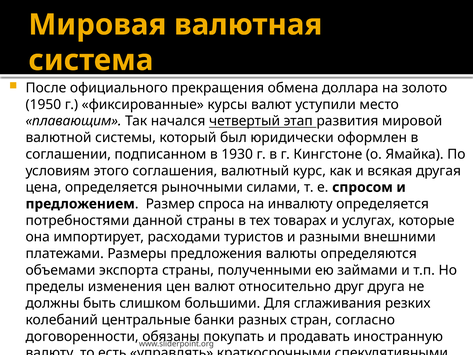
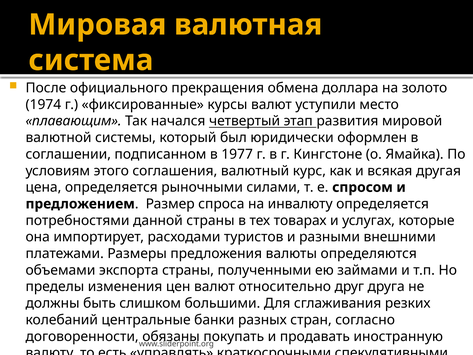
1950: 1950 -> 1974
1930: 1930 -> 1977
